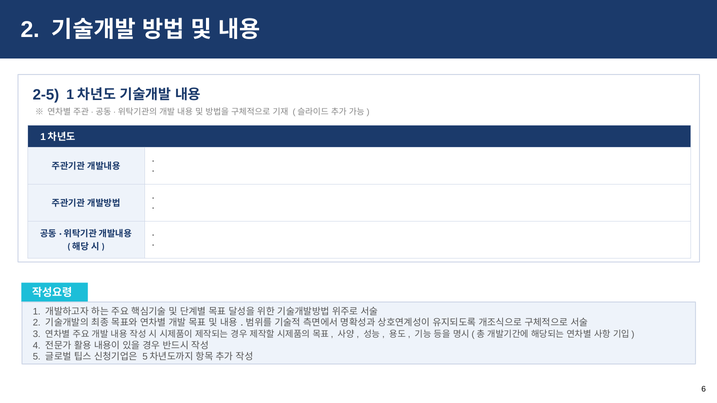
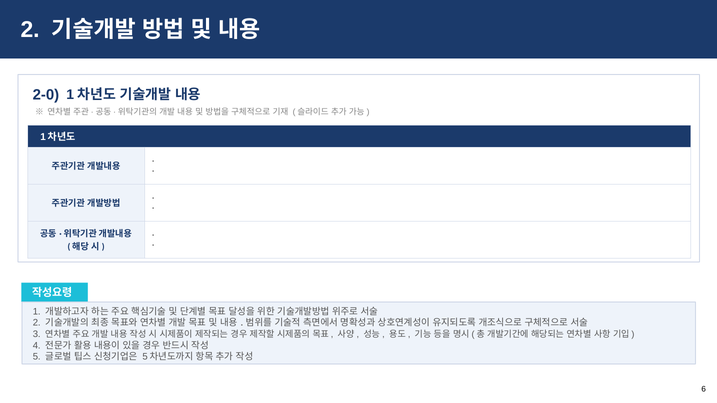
2-5: 2-5 -> 2-0
